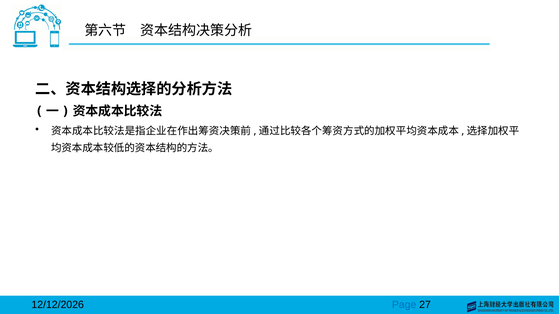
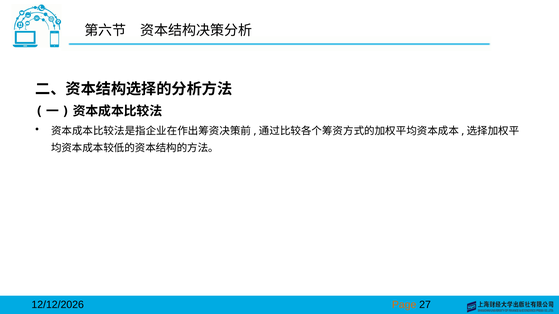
Page colour: blue -> orange
